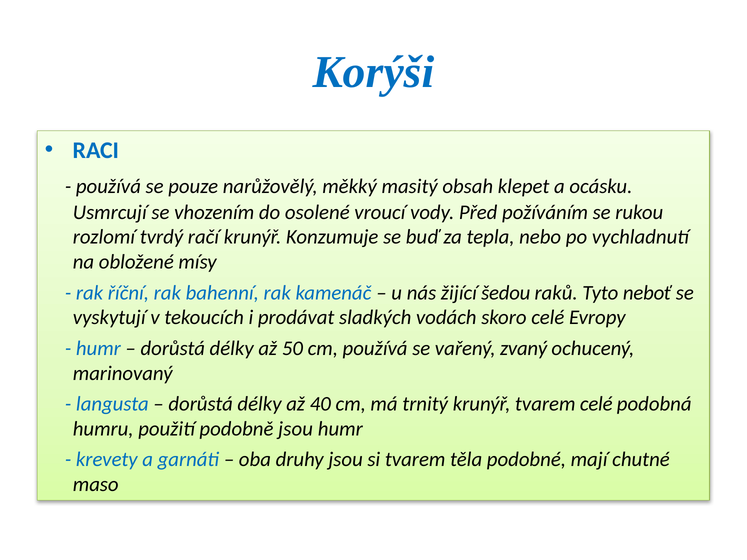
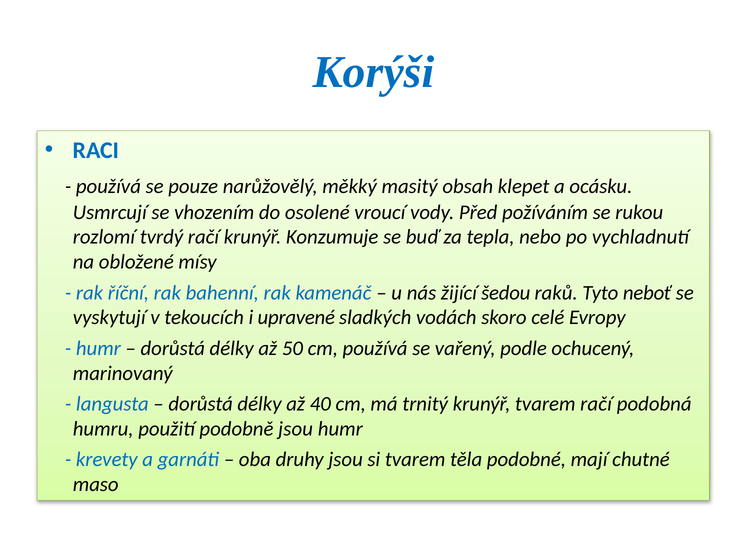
prodávat: prodávat -> upravené
zvaný: zvaný -> podle
tvarem celé: celé -> račí
